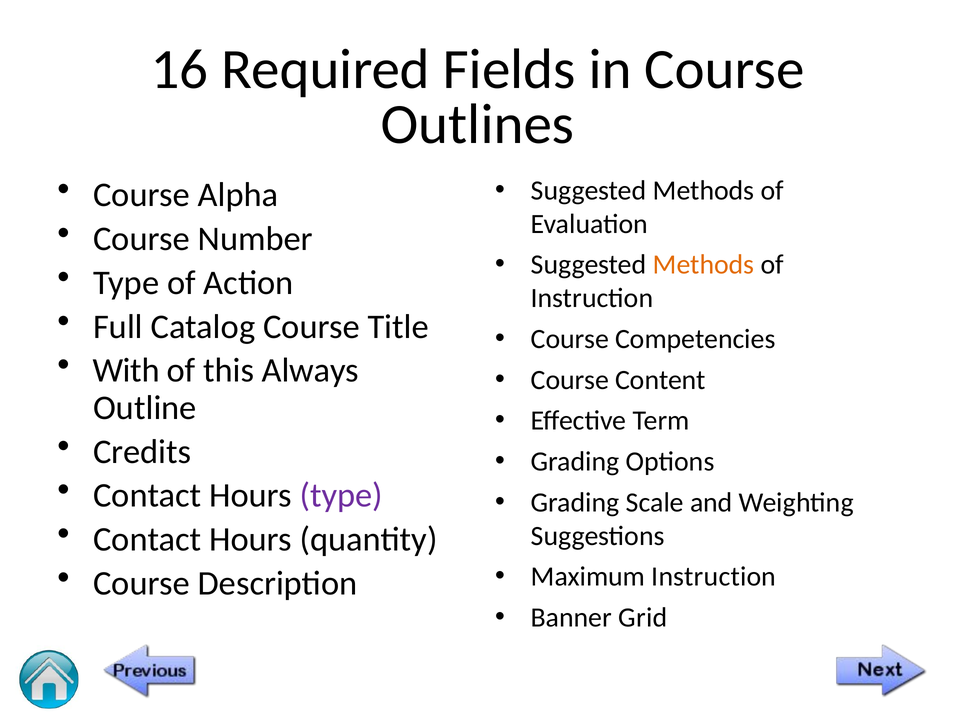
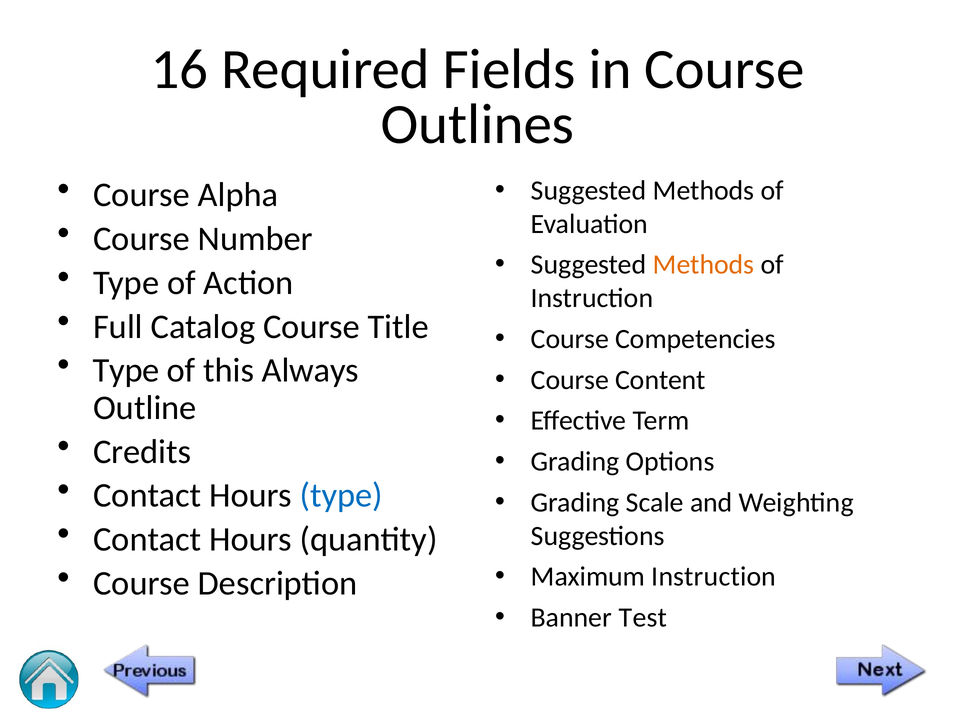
With at (126, 371): With -> Type
type at (341, 496) colour: purple -> blue
Grid: Grid -> Test
